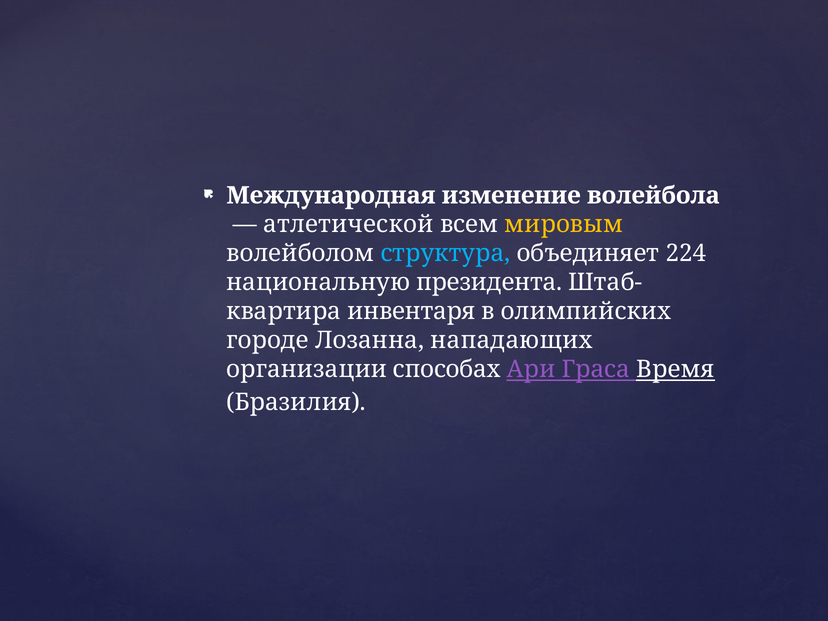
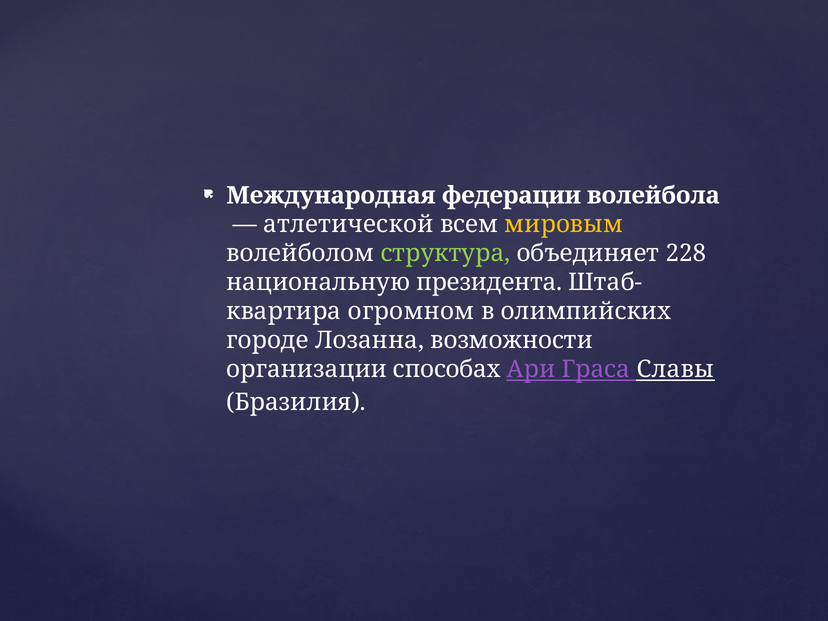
изменение: изменение -> федерации
структура colour: light blue -> light green
224: 224 -> 228
инвентаря: инвентаря -> огромном
нападающих: нападающих -> возможности
Время: Время -> Славы
